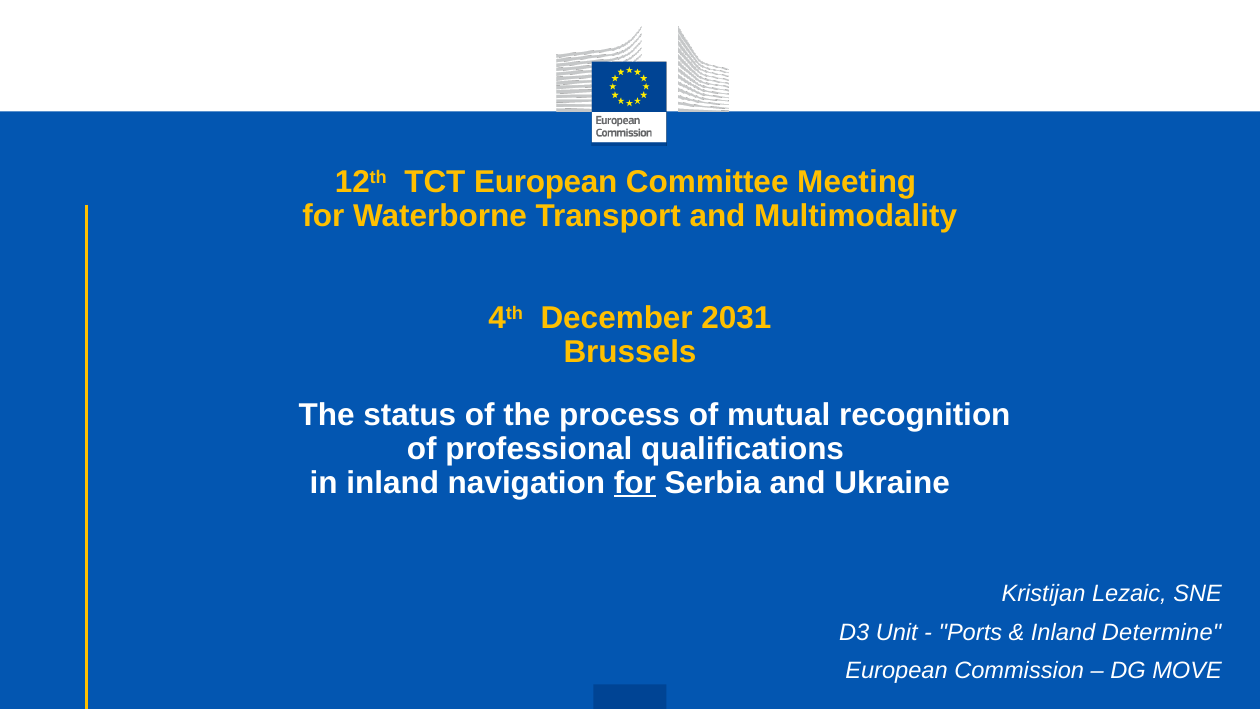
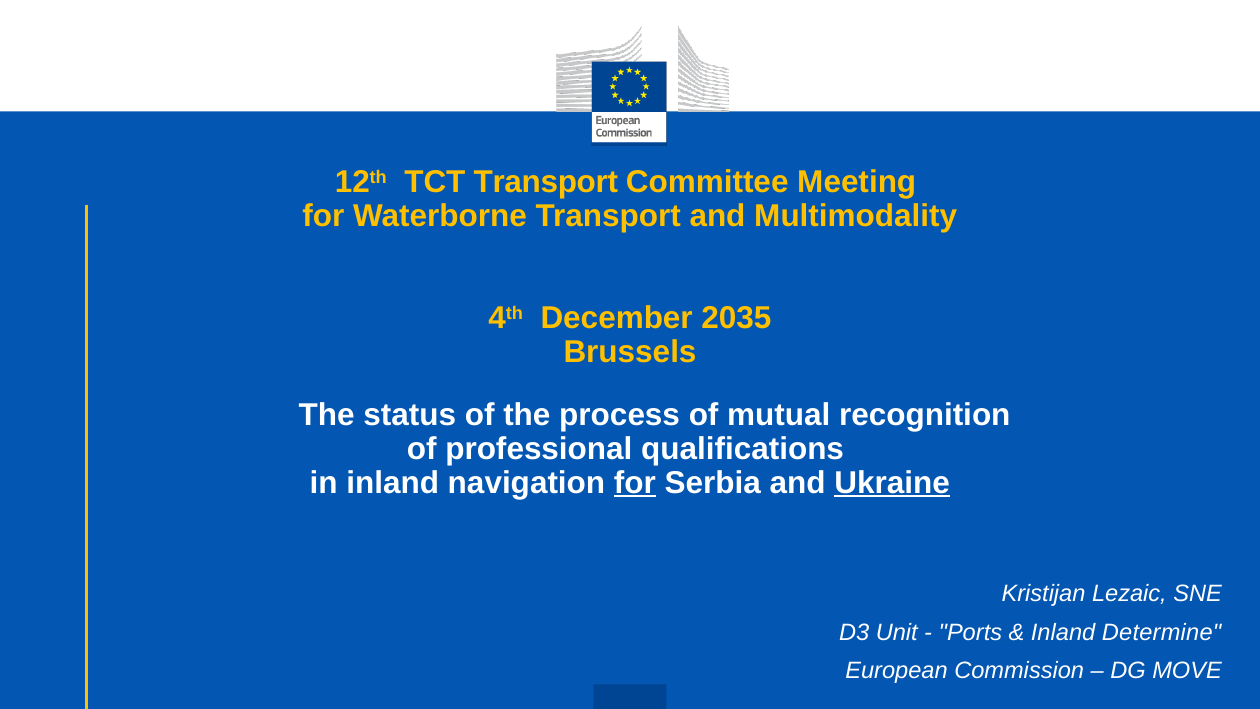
TCT European: European -> Transport
2031: 2031 -> 2035
Ukraine underline: none -> present
